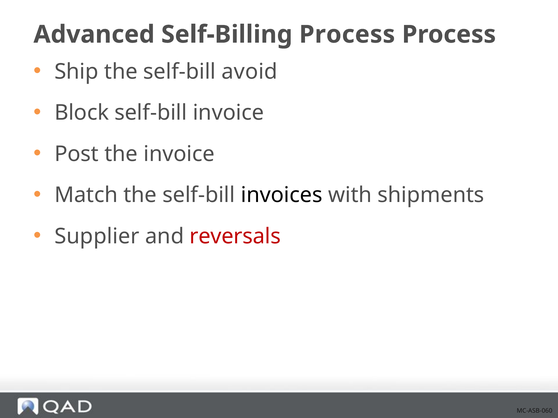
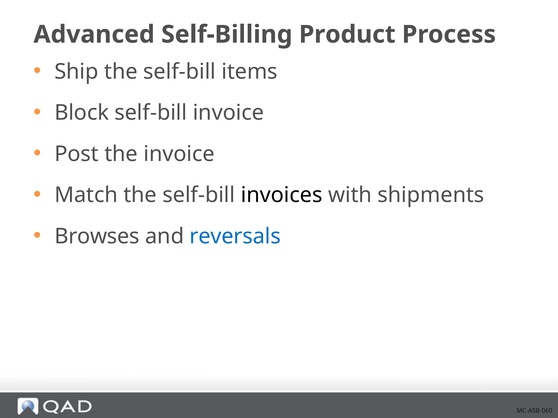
Self-Billing Process: Process -> Product
avoid: avoid -> items
Supplier: Supplier -> Browses
reversals colour: red -> blue
